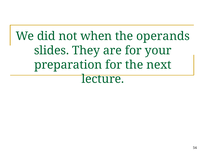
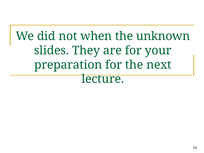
operands: operands -> unknown
